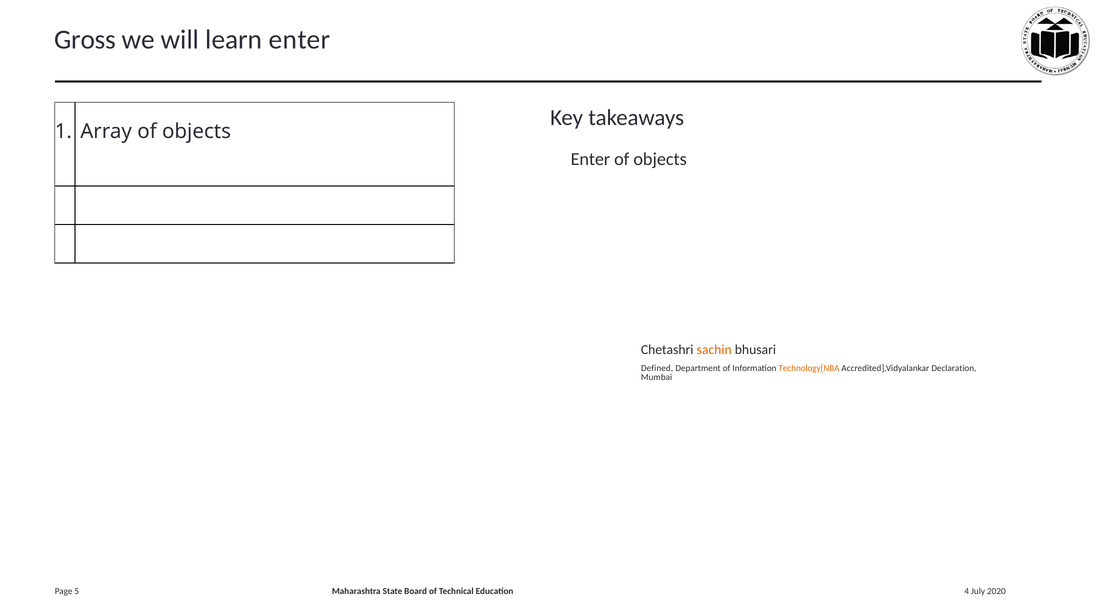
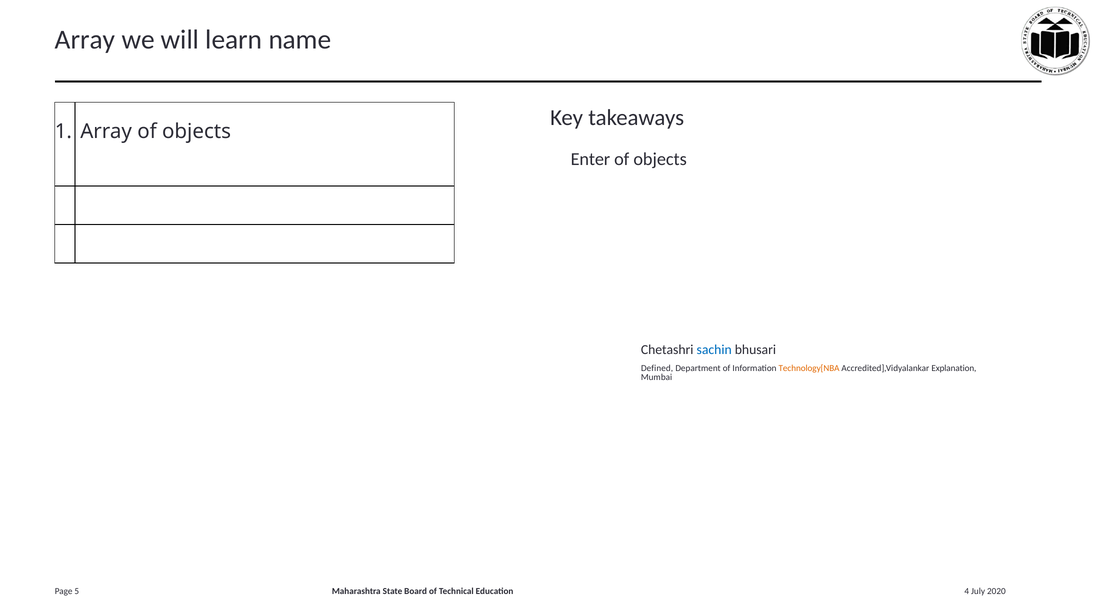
Gross at (85, 40): Gross -> Array
learn enter: enter -> name
sachin colour: orange -> blue
Declaration: Declaration -> Explanation
